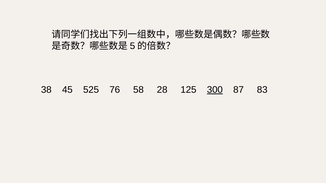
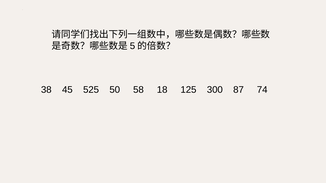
76: 76 -> 50
28: 28 -> 18
300 underline: present -> none
83: 83 -> 74
